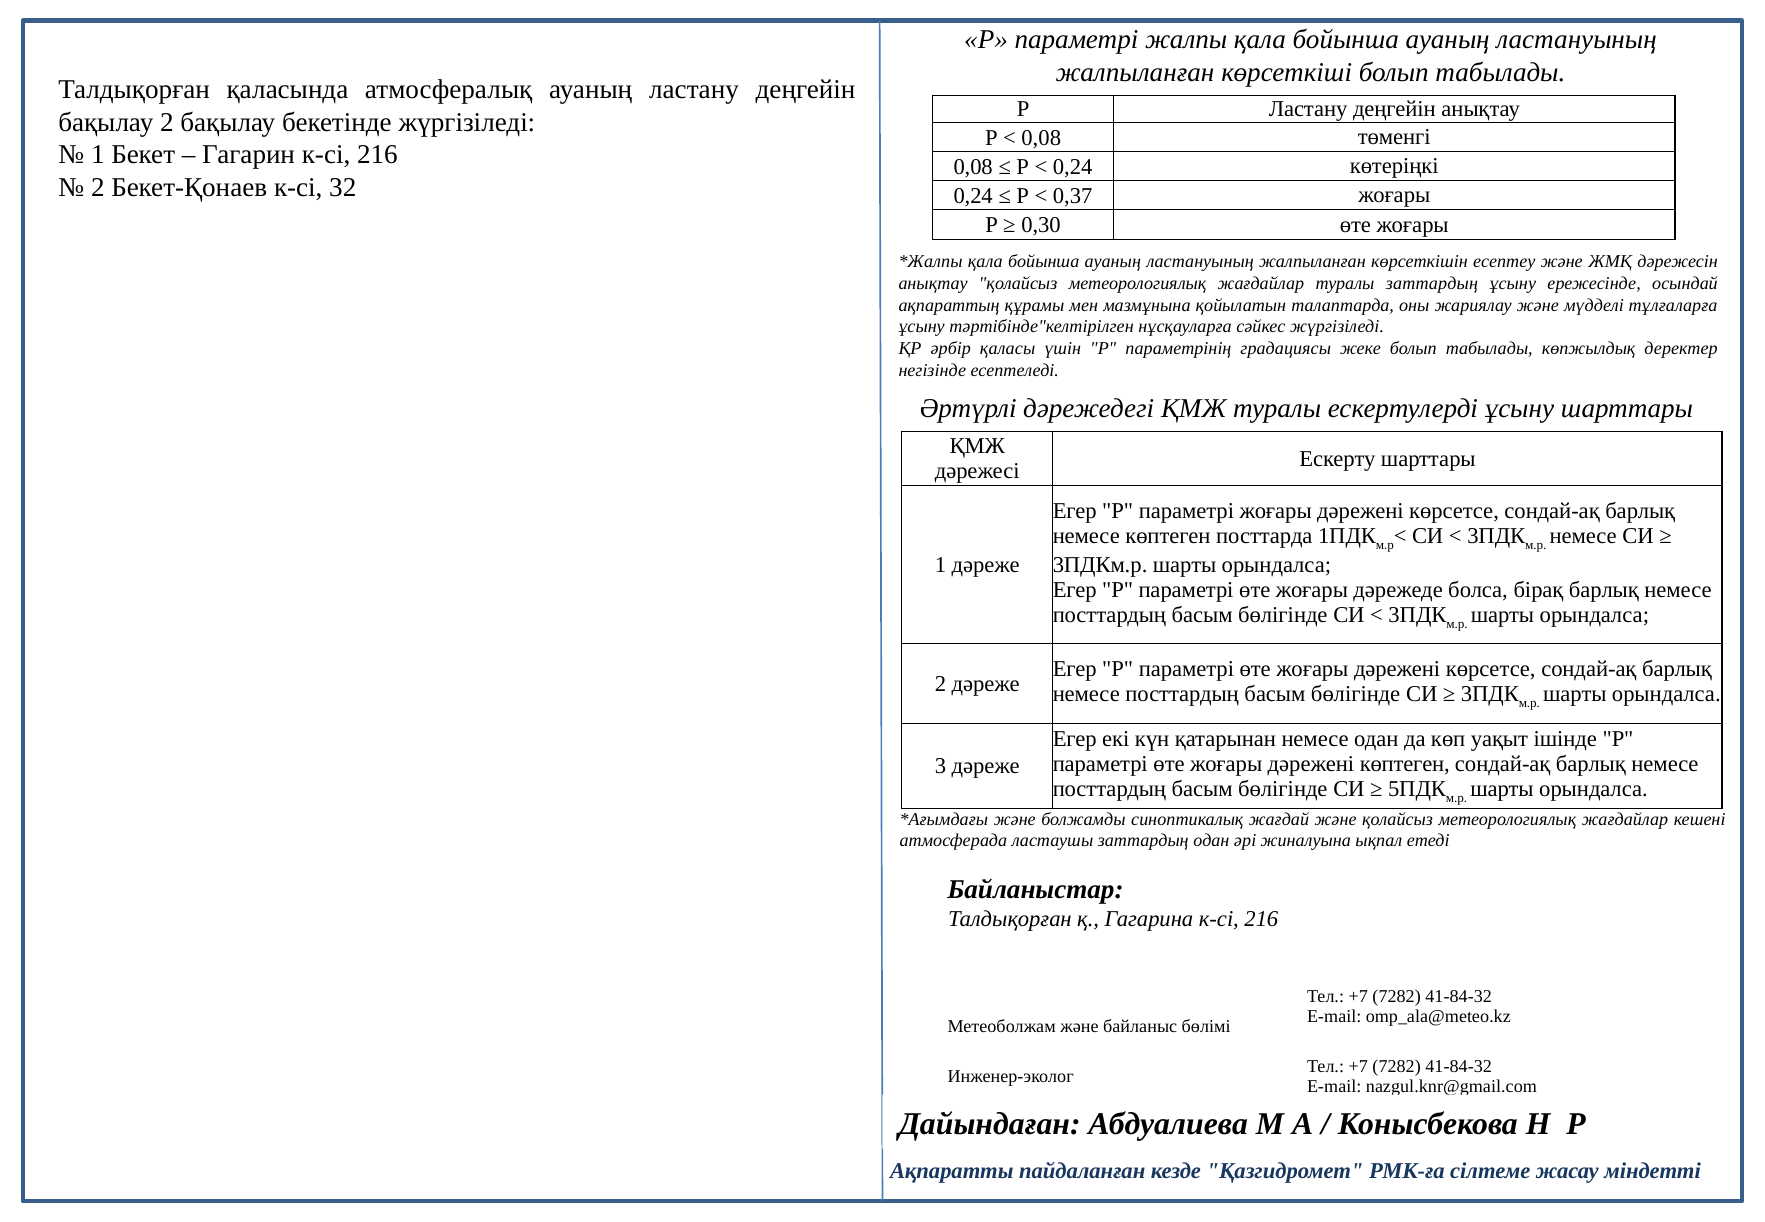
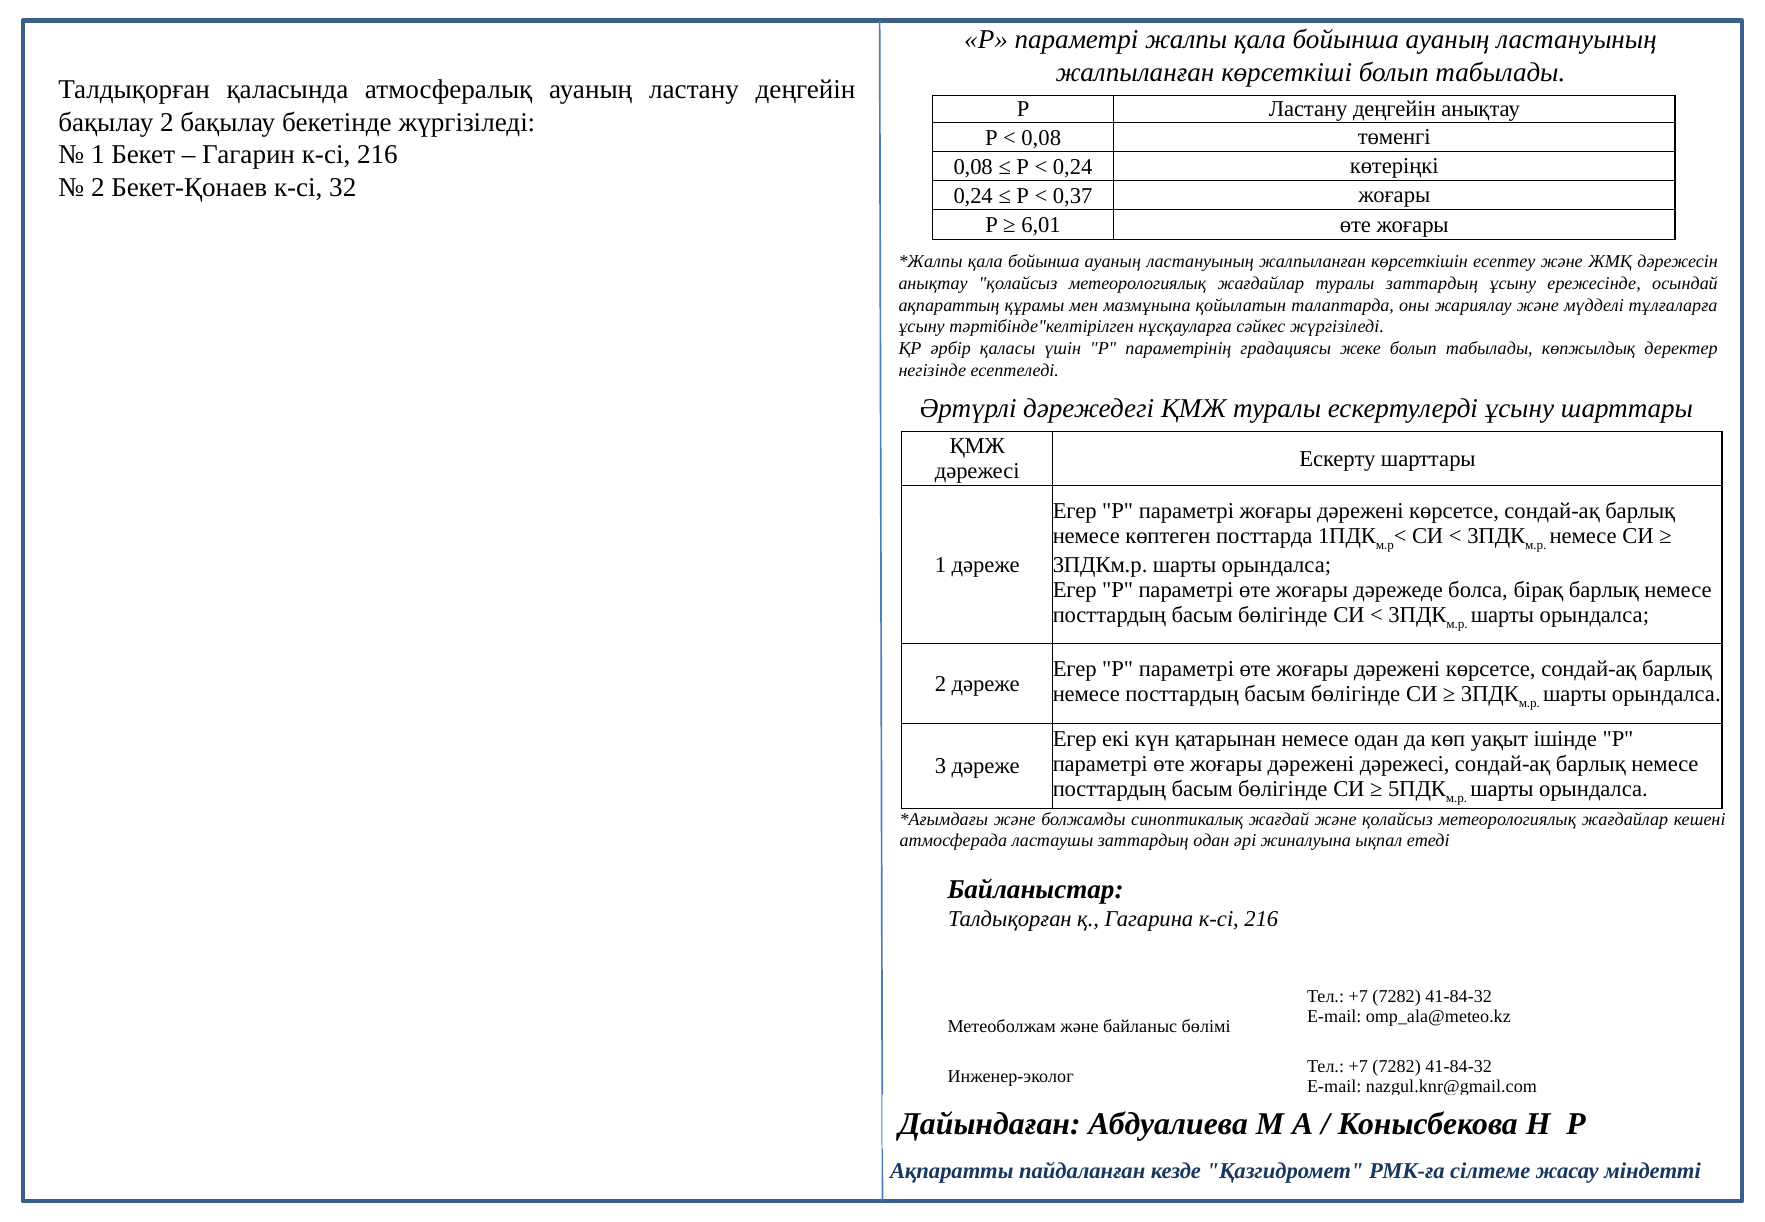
0,30: 0,30 -> 6,01
дәрежені көптеген: көптеген -> дәрежесі
